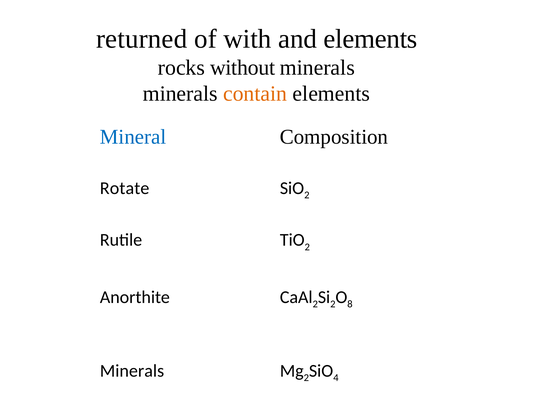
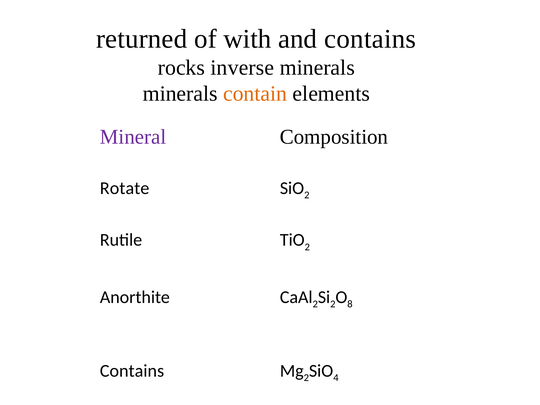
and elements: elements -> contains
without: without -> inverse
Mineral colour: blue -> purple
Minerals at (132, 371): Minerals -> Contains
